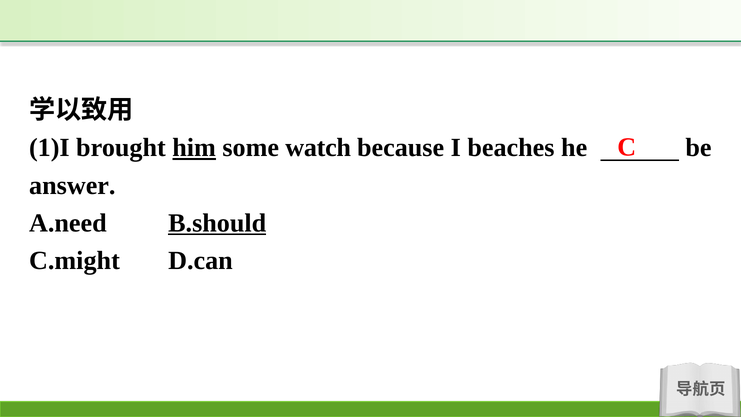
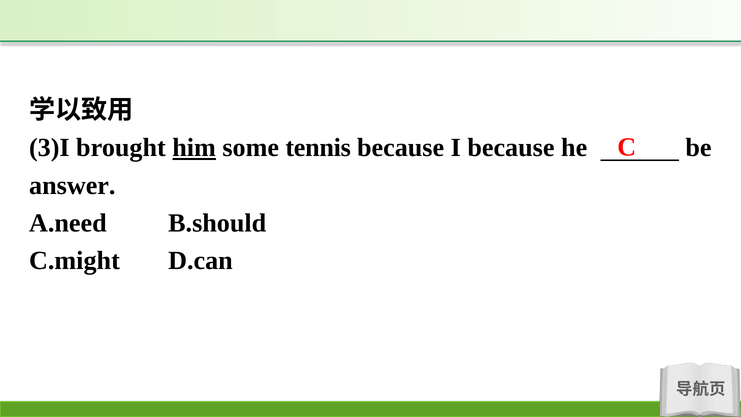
1)I: 1)I -> 3)I
watch: watch -> tennis
I beaches: beaches -> because
B.should underline: present -> none
